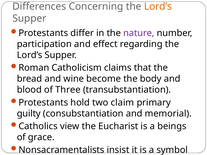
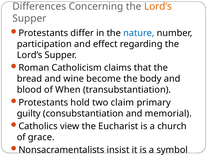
nature colour: purple -> blue
Three: Three -> When
beings: beings -> church
